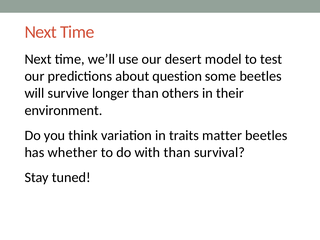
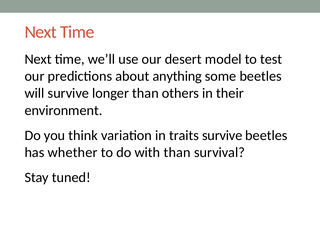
question: question -> anything
traits matter: matter -> survive
